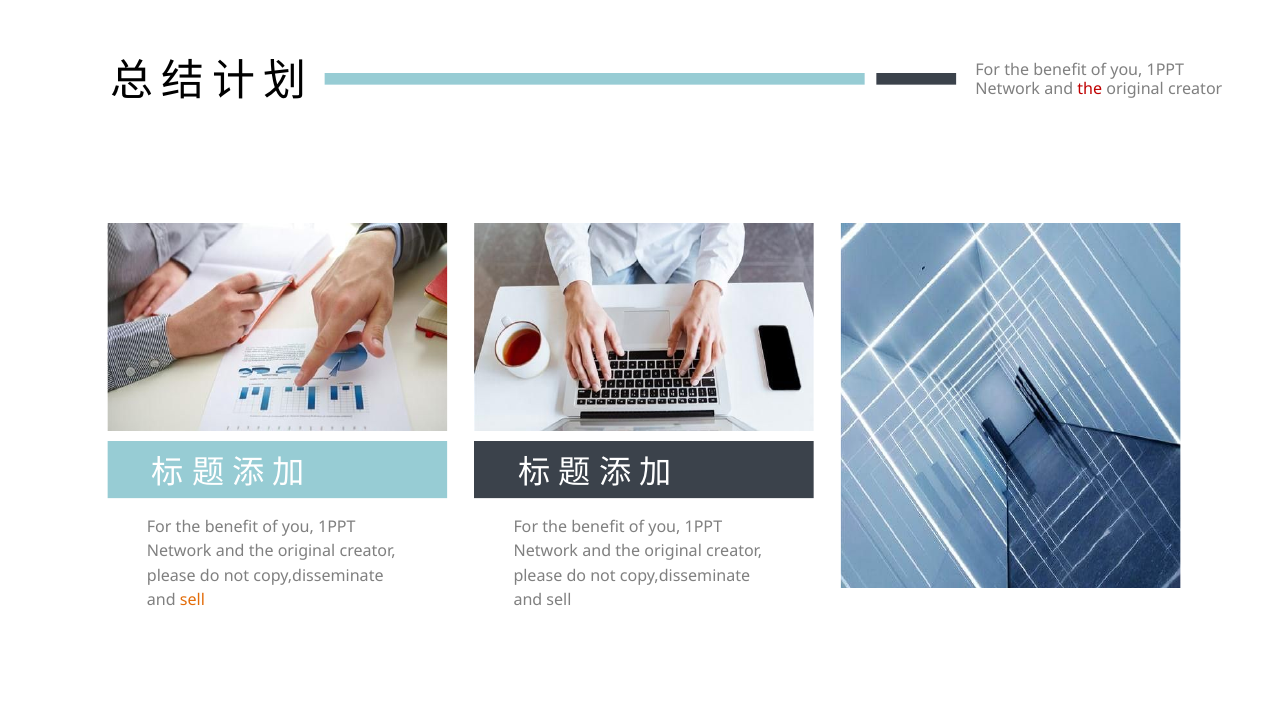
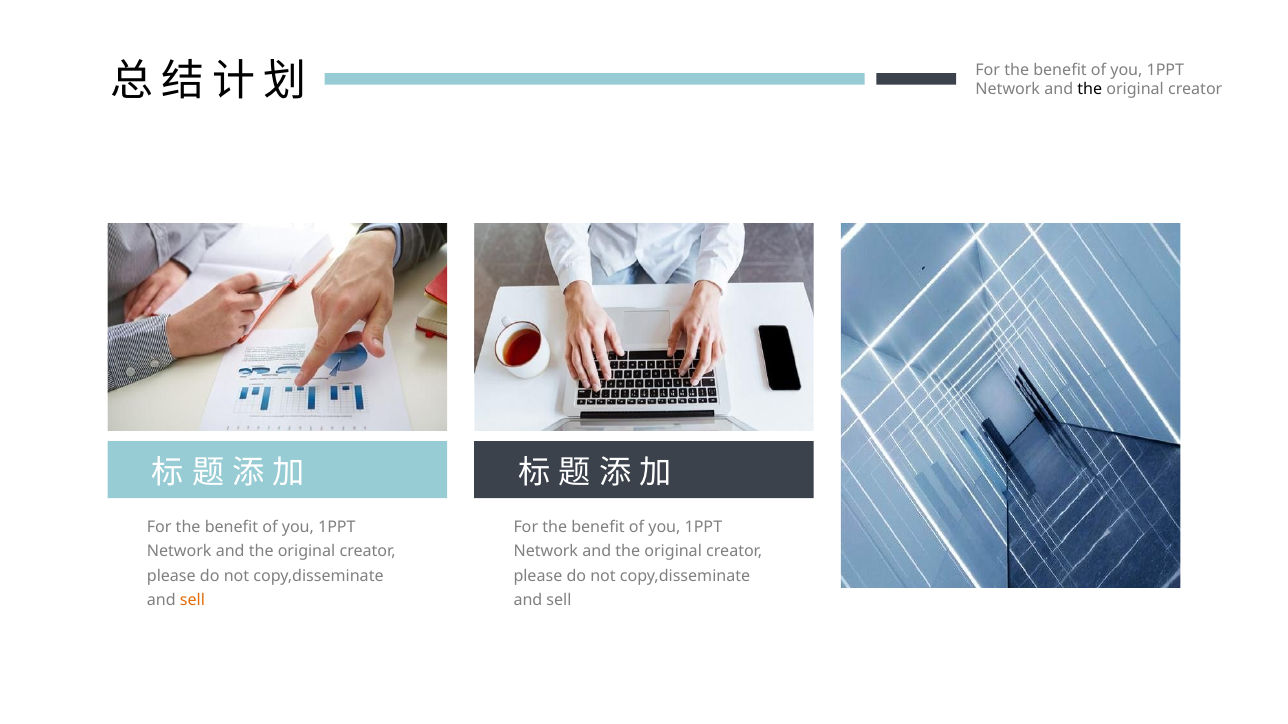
the at (1090, 89) colour: red -> black
